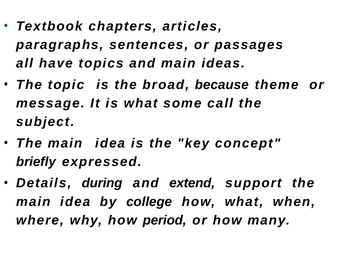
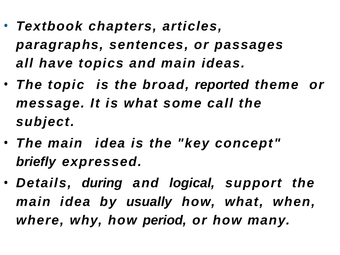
because: because -> reported
extend: extend -> logical
college: college -> usually
